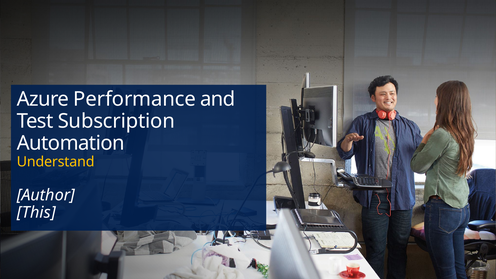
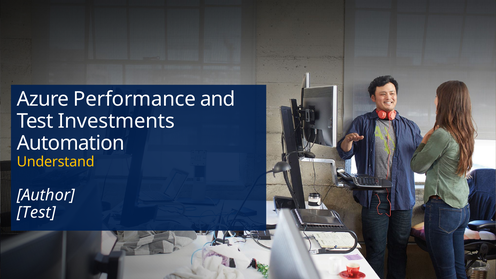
Subscription: Subscription -> Investments
This at (36, 213): This -> Test
